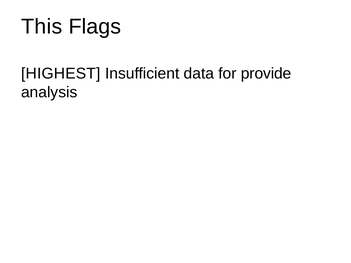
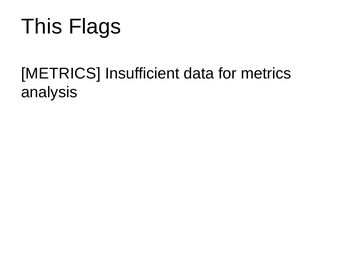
HIGHEST at (61, 74): HIGHEST -> METRICS
for provide: provide -> metrics
